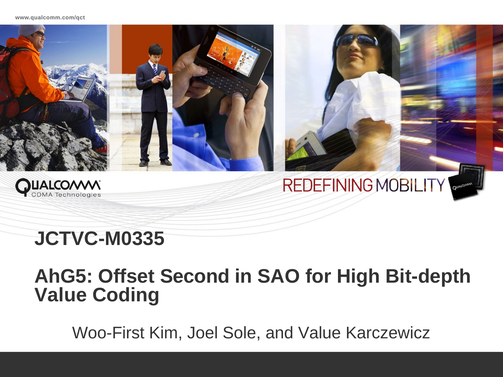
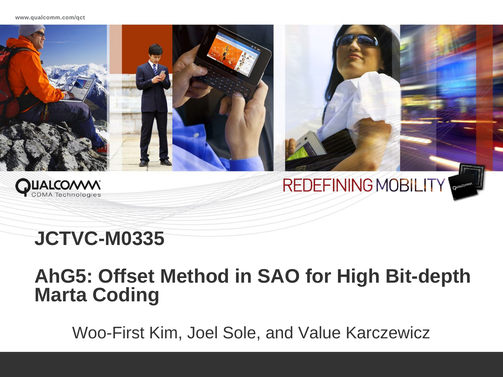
Second: Second -> Method
Value at (61, 295): Value -> Marta
